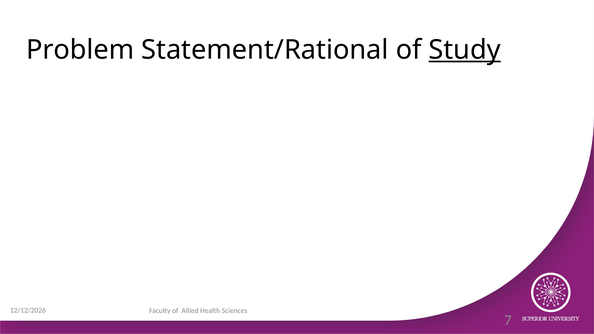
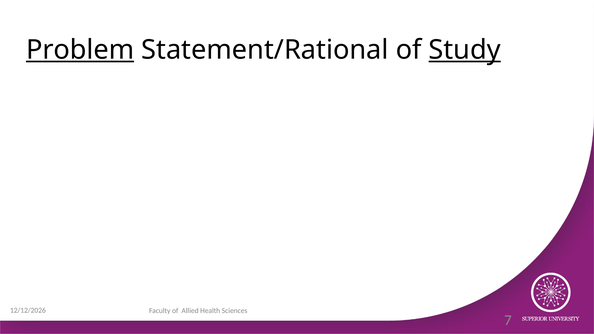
Problem underline: none -> present
